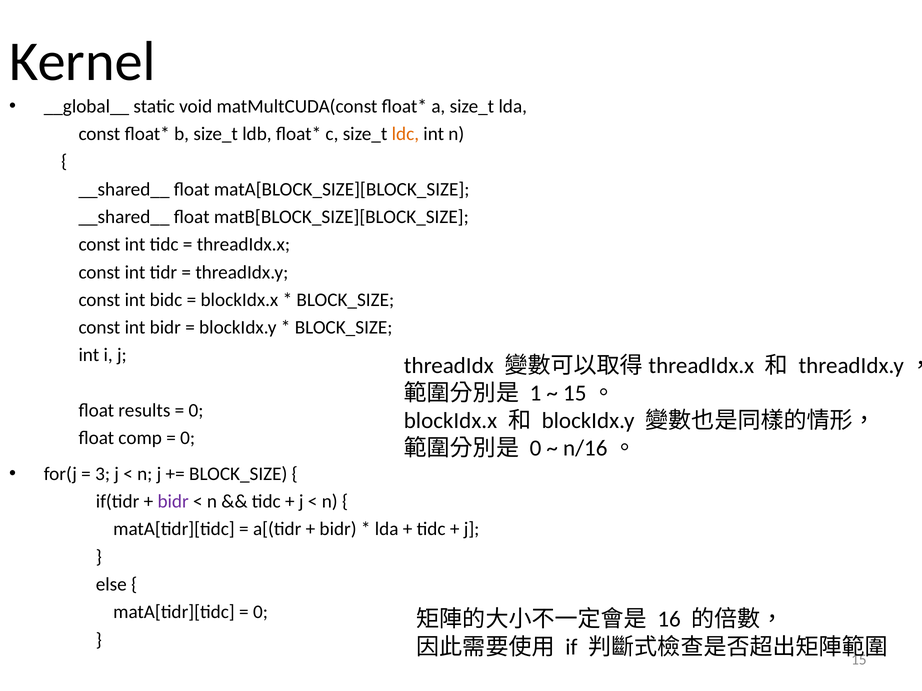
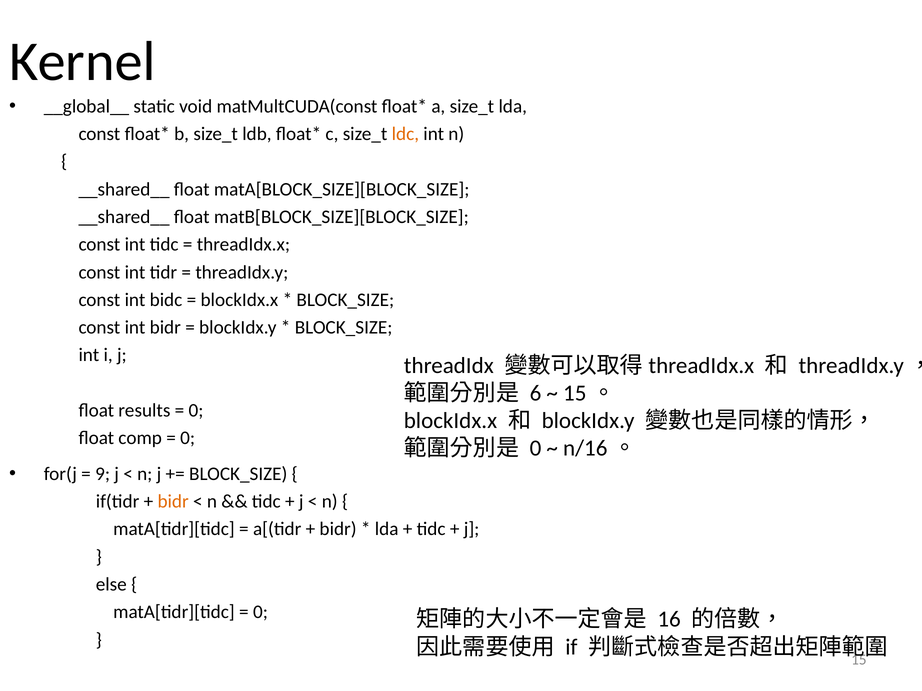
1: 1 -> 6
3: 3 -> 9
bidr at (173, 502) colour: purple -> orange
